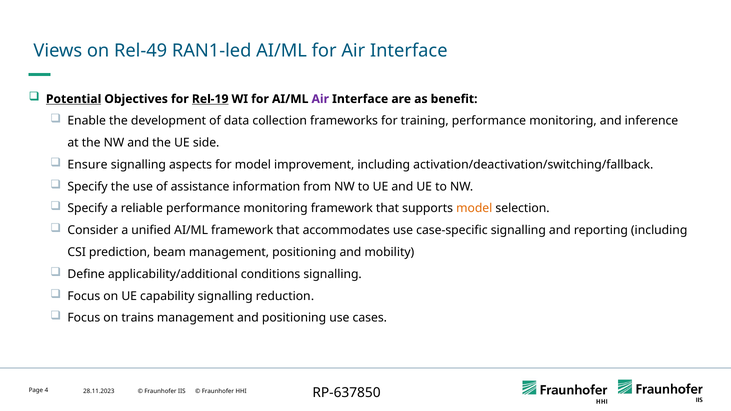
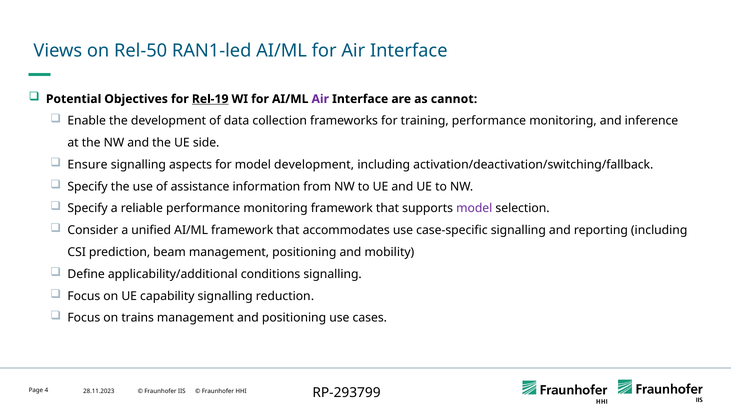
Rel-49: Rel-49 -> Rel-50
Potential underline: present -> none
benefit: benefit -> cannot
model improvement: improvement -> development
model at (474, 209) colour: orange -> purple
RP-637850: RP-637850 -> RP-293799
